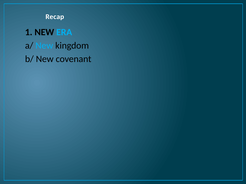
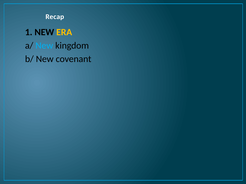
ERA colour: light blue -> yellow
